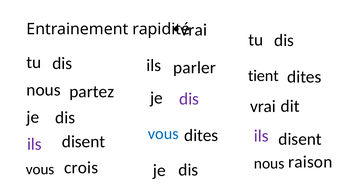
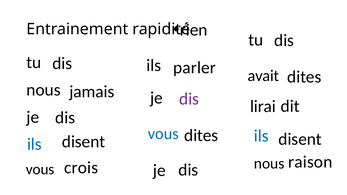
vrai at (194, 30): vrai -> rien
tient: tient -> avait
partez: partez -> jamais
vrai at (263, 106): vrai -> lirai
ils at (261, 136) colour: purple -> blue
ils at (34, 144) colour: purple -> blue
